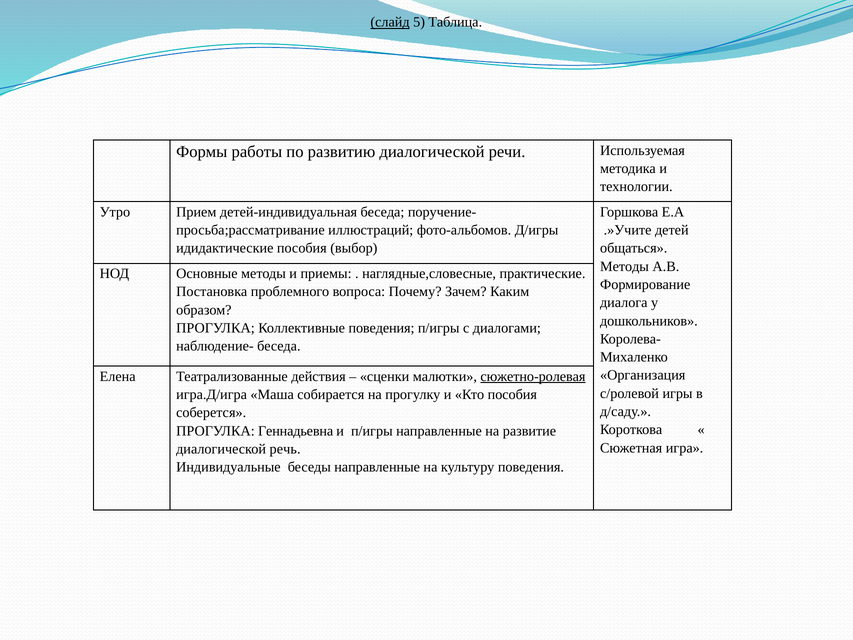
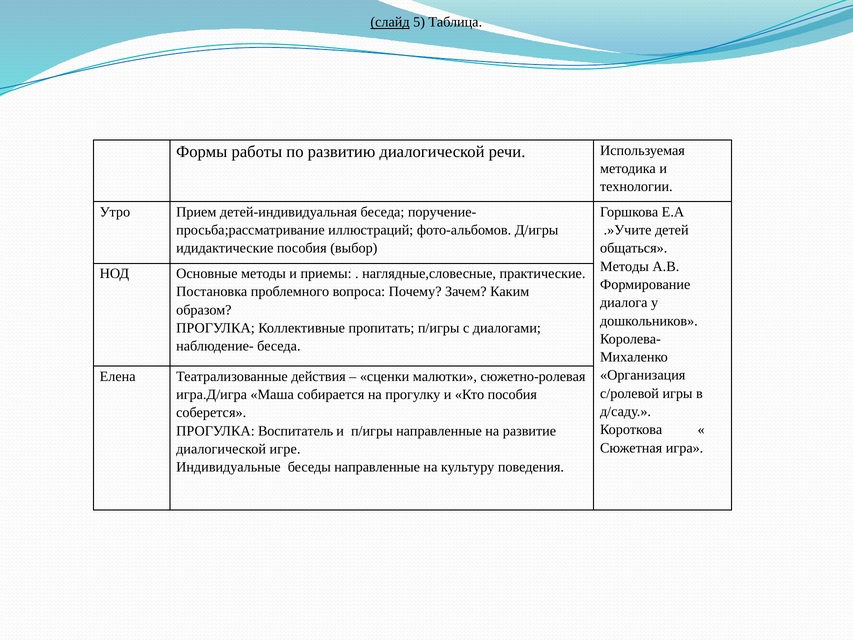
Коллективные поведения: поведения -> пропитать
сюжетно-ролевая underline: present -> none
Геннадьевна: Геннадьевна -> Воспитатель
речь: речь -> игре
